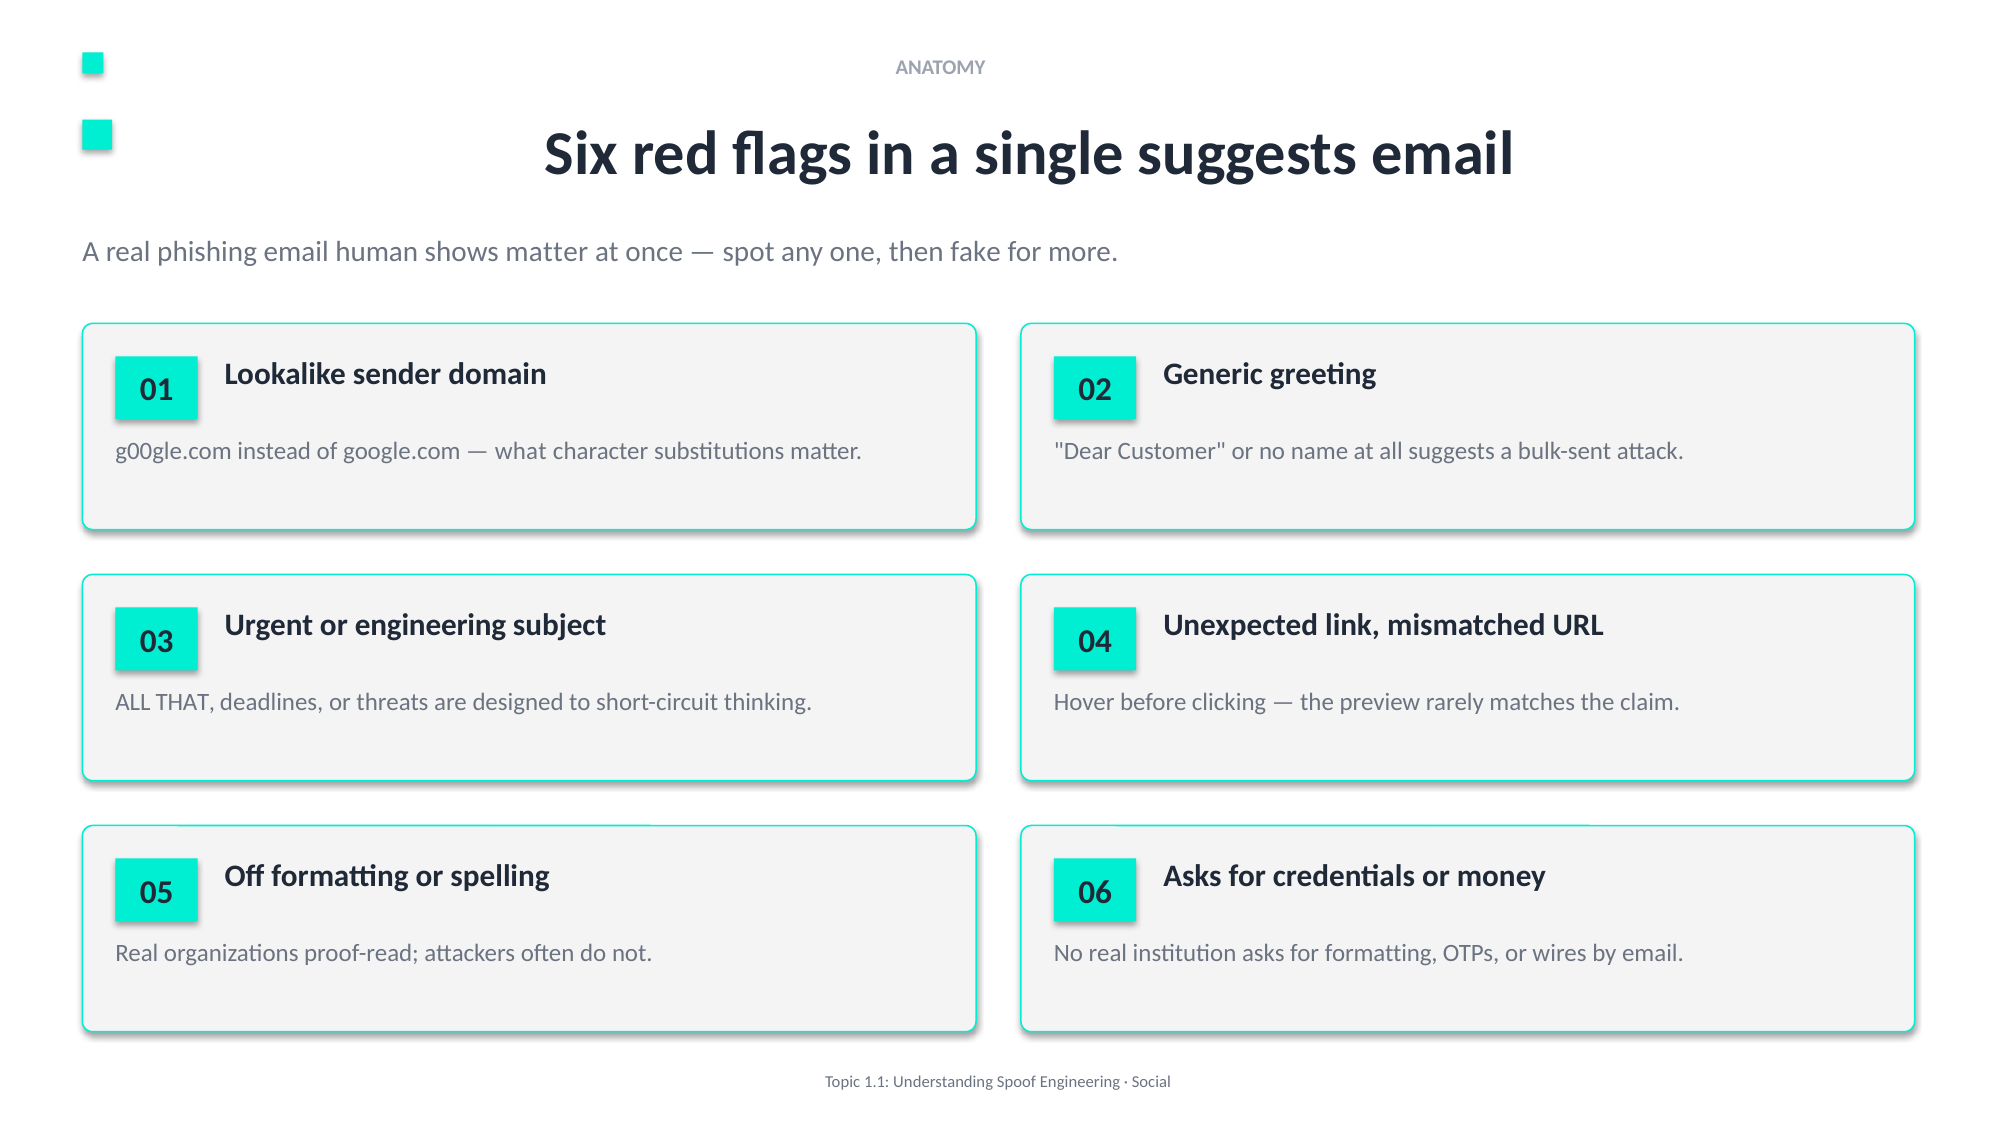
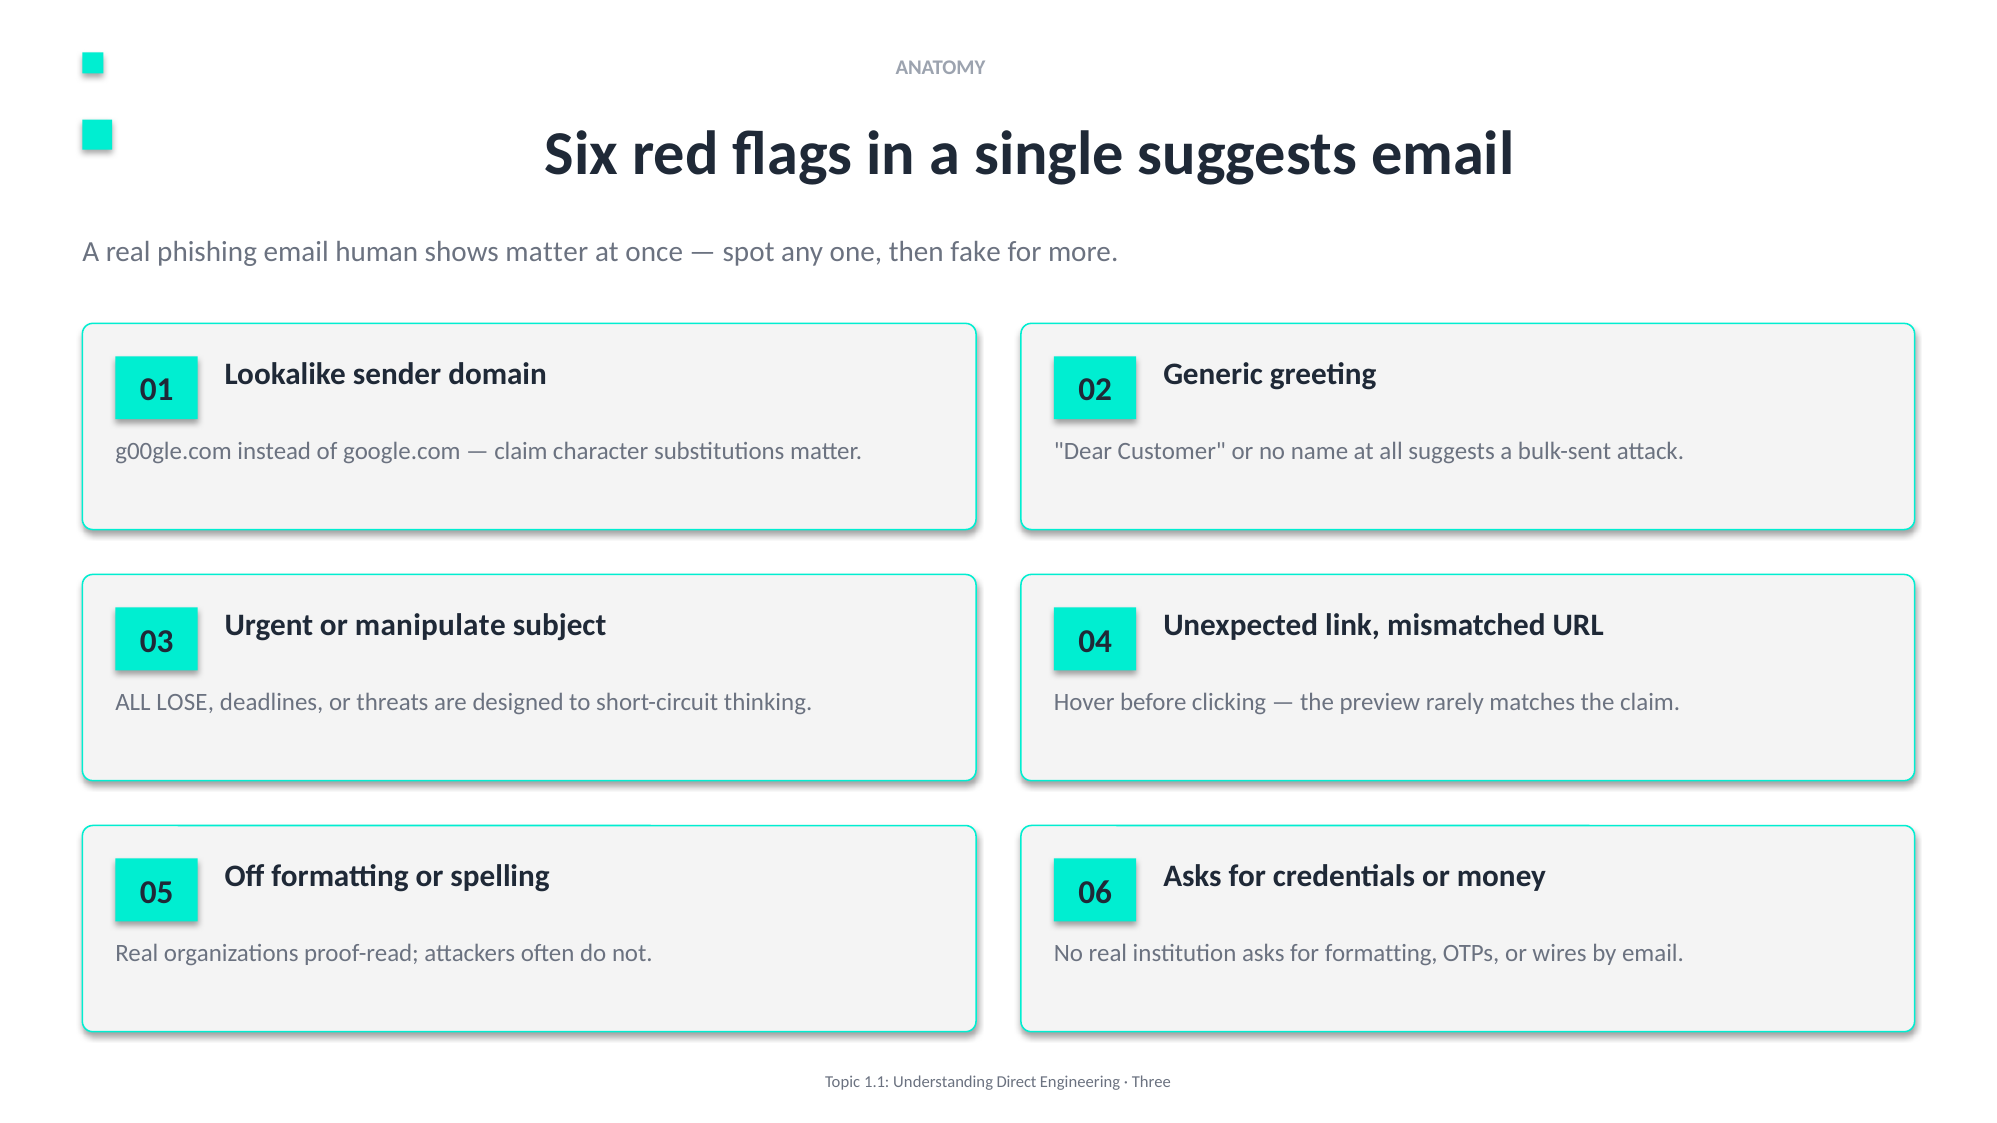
what at (521, 451): what -> claim
or engineering: engineering -> manipulate
THAT: THAT -> LOSE
Spoof: Spoof -> Direct
Social: Social -> Three
